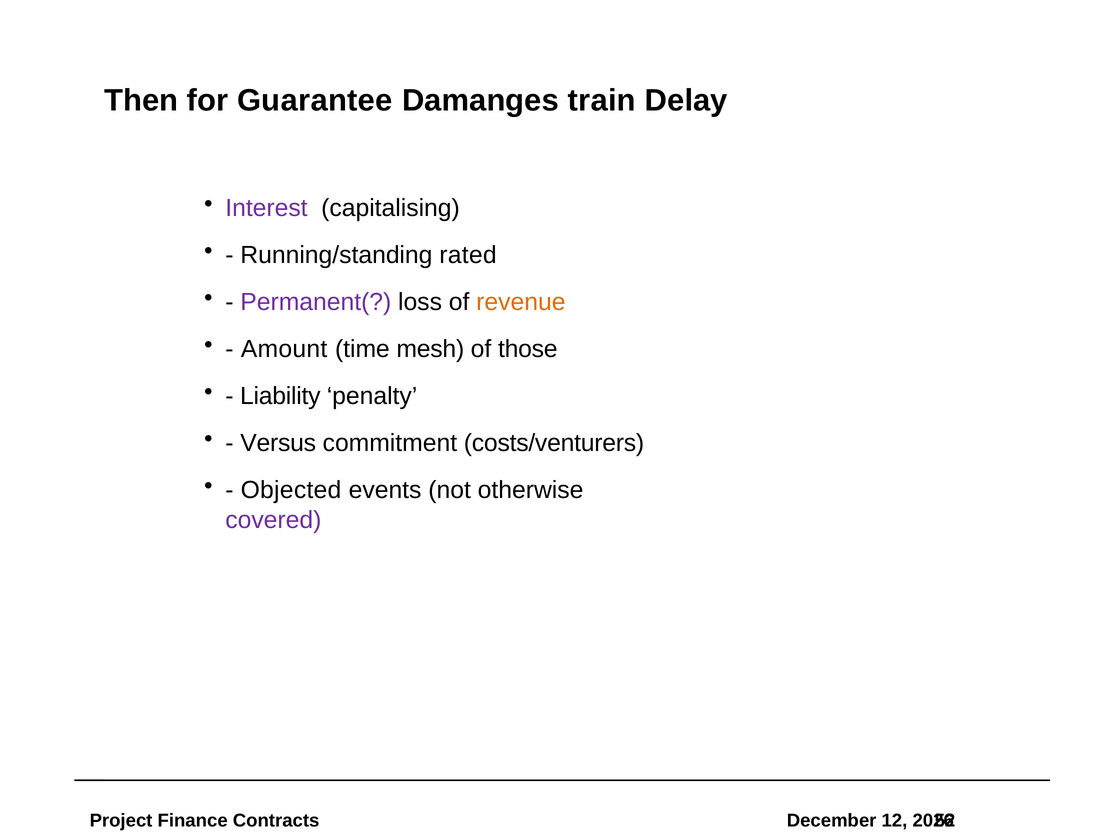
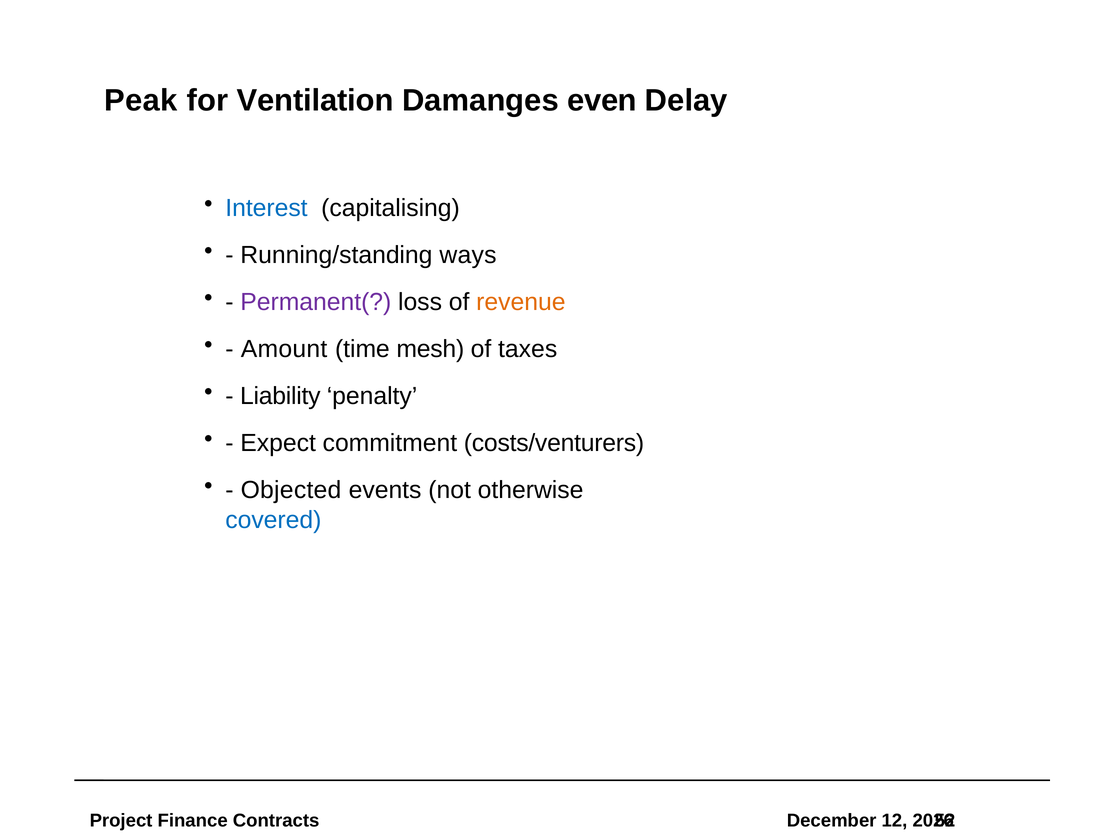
Then: Then -> Peak
Guarantee: Guarantee -> Ventilation
train: train -> even
Interest colour: purple -> blue
rated: rated -> ways
those: those -> taxes
Versus: Versus -> Expect
covered colour: purple -> blue
